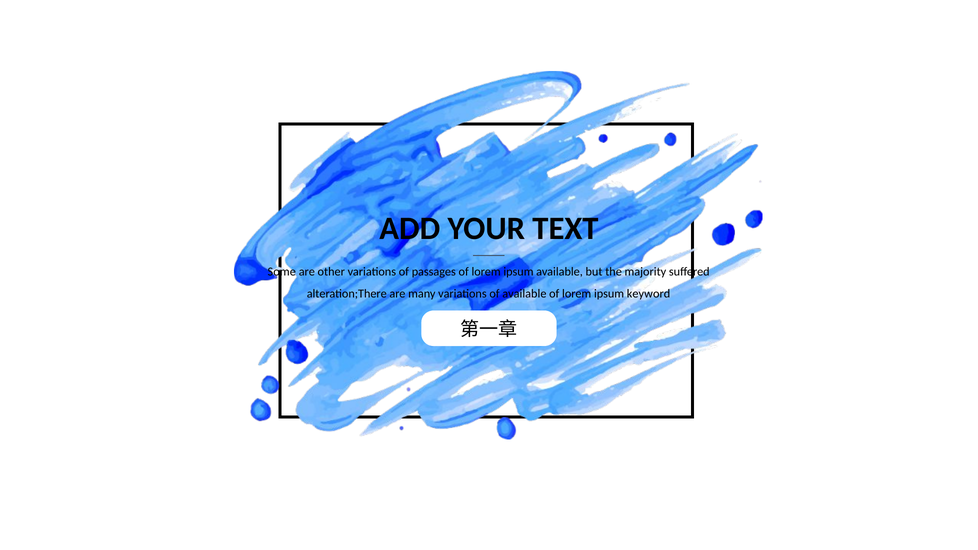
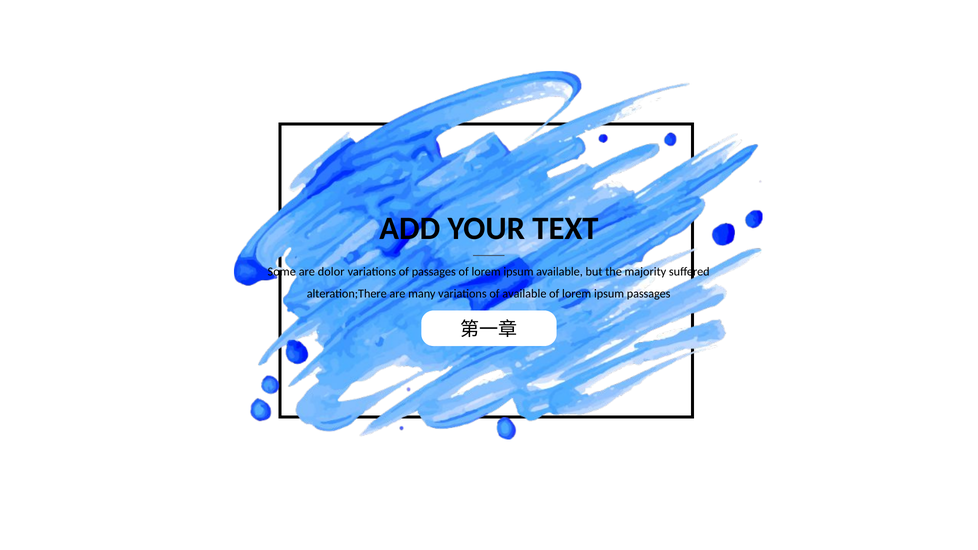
other: other -> dolor
ipsum keyword: keyword -> passages
